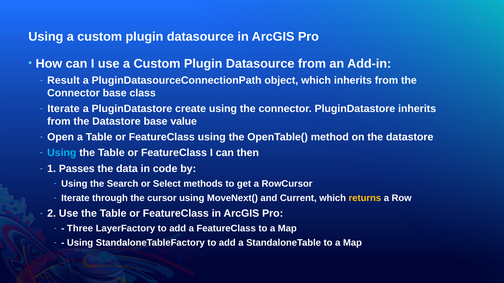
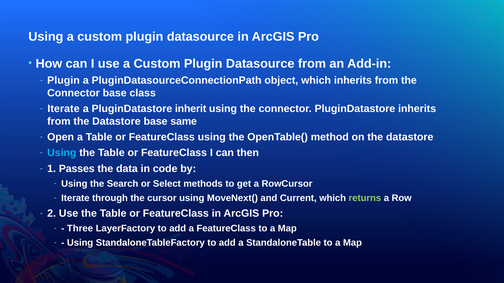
Result at (64, 81): Result -> Plugin
create: create -> inherit
value: value -> same
returns colour: yellow -> light green
